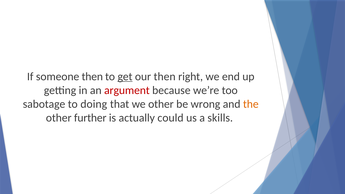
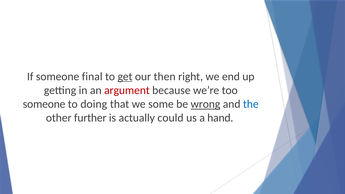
someone then: then -> final
sabotage at (44, 104): sabotage -> someone
we other: other -> some
wrong underline: none -> present
the colour: orange -> blue
skills: skills -> hand
